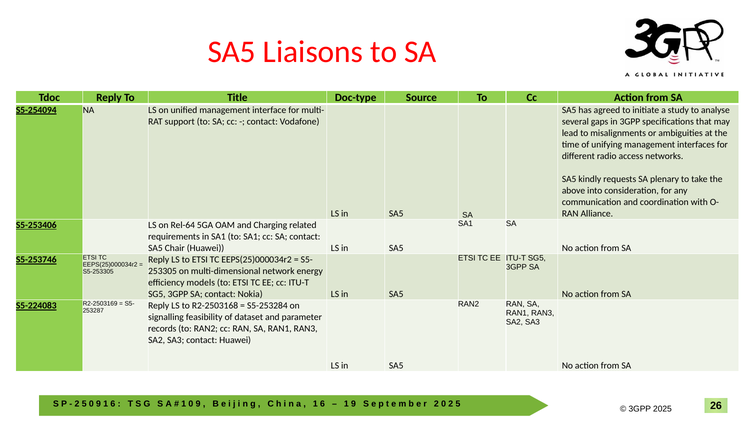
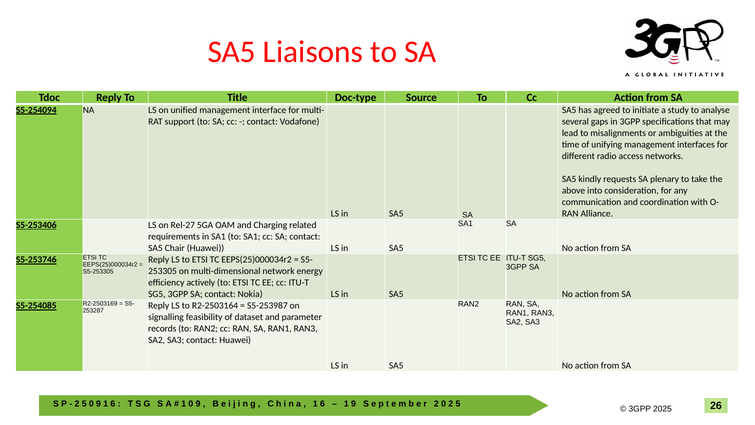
Rel-64: Rel-64 -> Rel-27
models: models -> actively
S5-224083: S5-224083 -> S5-254085
R2-2503168: R2-2503168 -> R2-2503164
S5-253284: S5-253284 -> S5-253987
